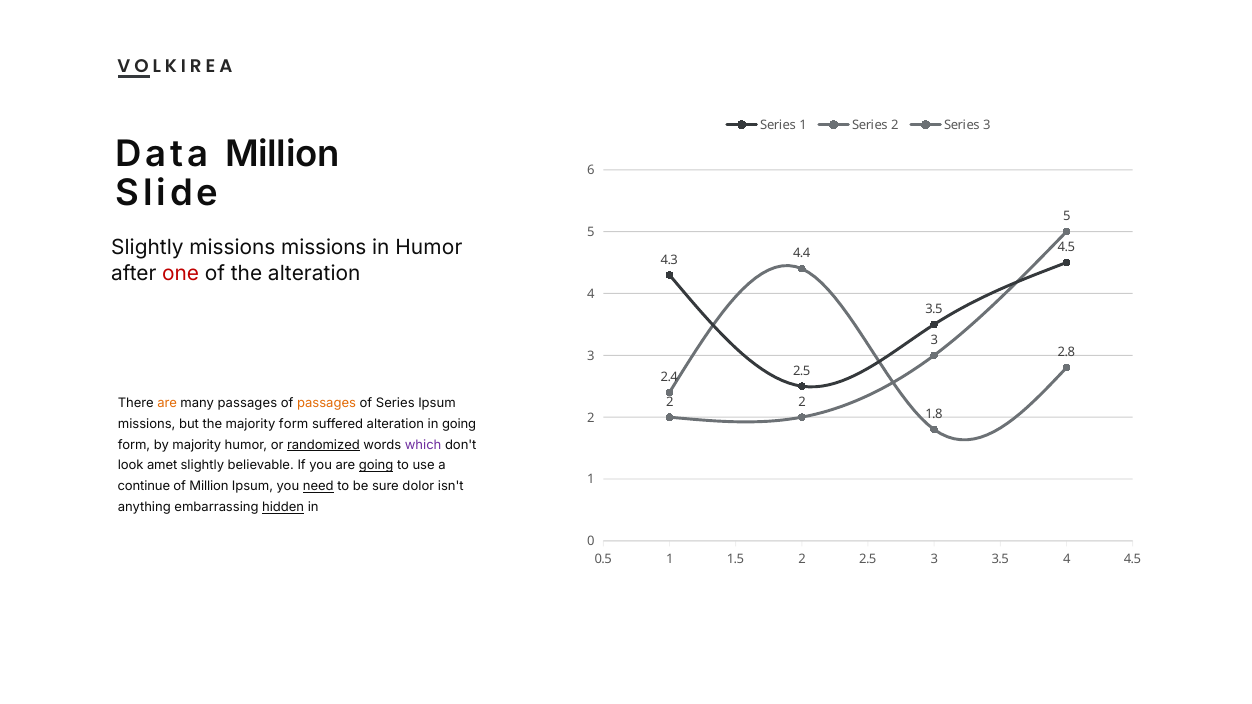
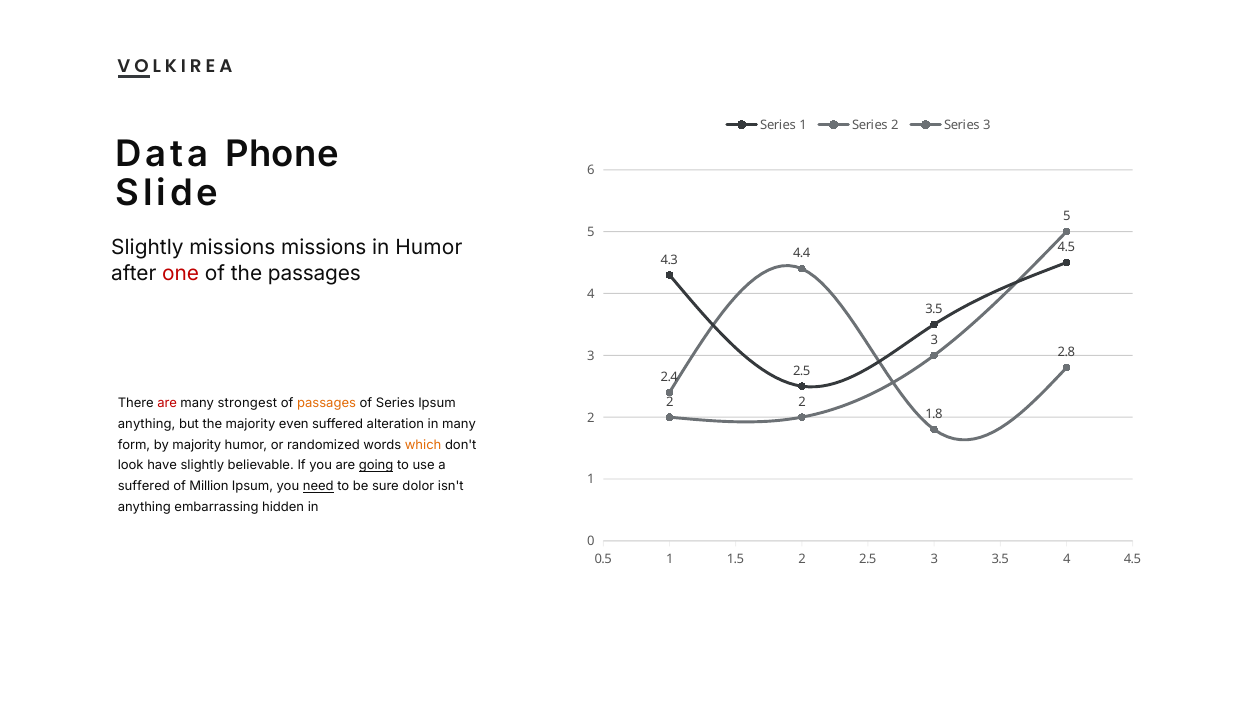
Data Million: Million -> Phone
the alteration: alteration -> passages
are at (167, 403) colour: orange -> red
many passages: passages -> strongest
missions at (147, 424): missions -> anything
majority form: form -> even
in going: going -> many
randomized underline: present -> none
which colour: purple -> orange
amet: amet -> have
continue at (144, 487): continue -> suffered
hidden underline: present -> none
